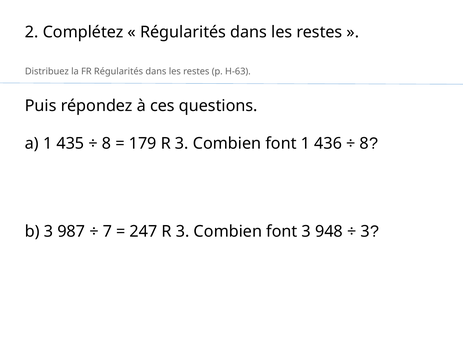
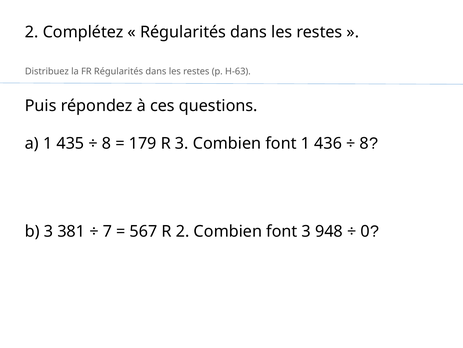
987: 987 -> 381
247: 247 -> 567
3 at (183, 231): 3 -> 2
3 at (365, 231): 3 -> 0
